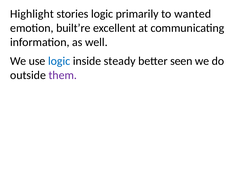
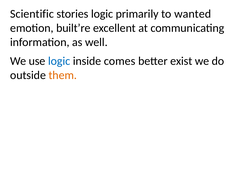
Highlight: Highlight -> Scientific
steady: steady -> comes
seen: seen -> exist
them colour: purple -> orange
